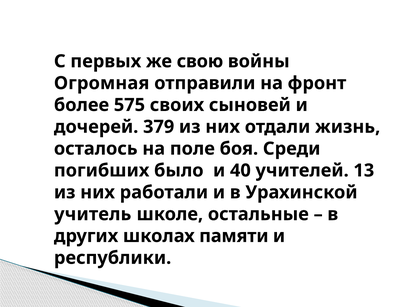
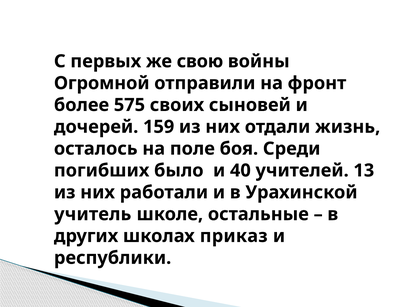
Огромная: Огромная -> Огромной
379: 379 -> 159
памяти: памяти -> приказ
